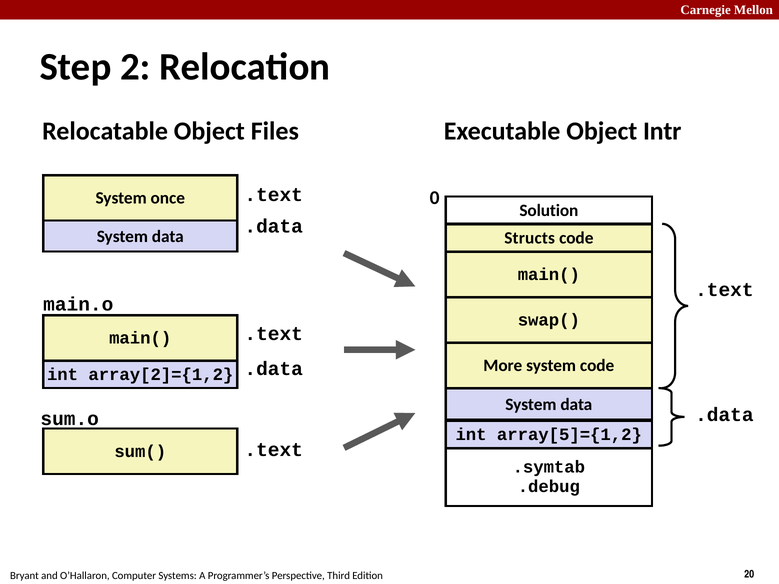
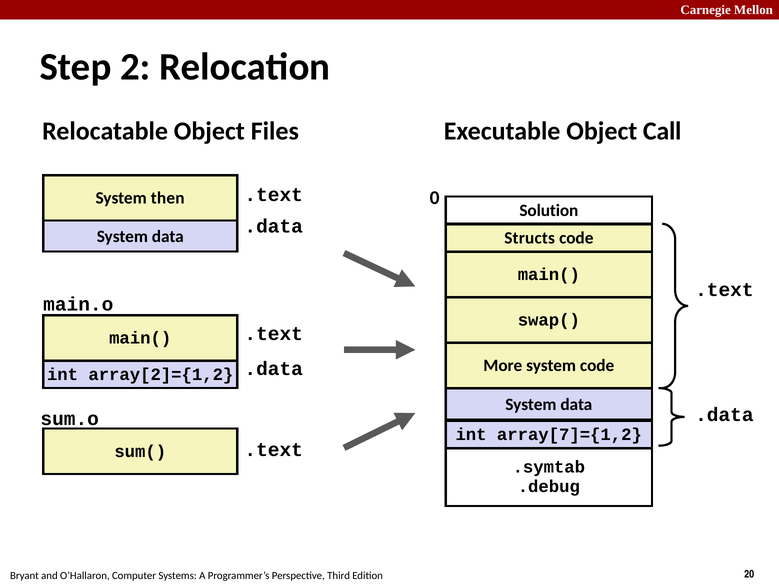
Intr: Intr -> Call
once: once -> then
array[5]={1,2: array[5]={1,2 -> array[7]={1,2
